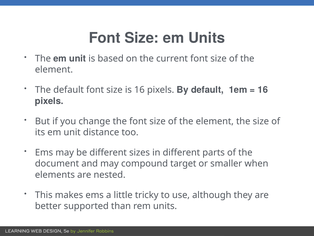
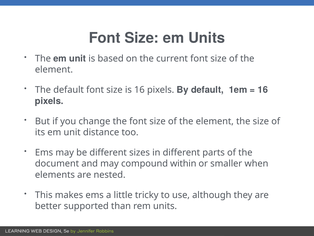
target: target -> within
